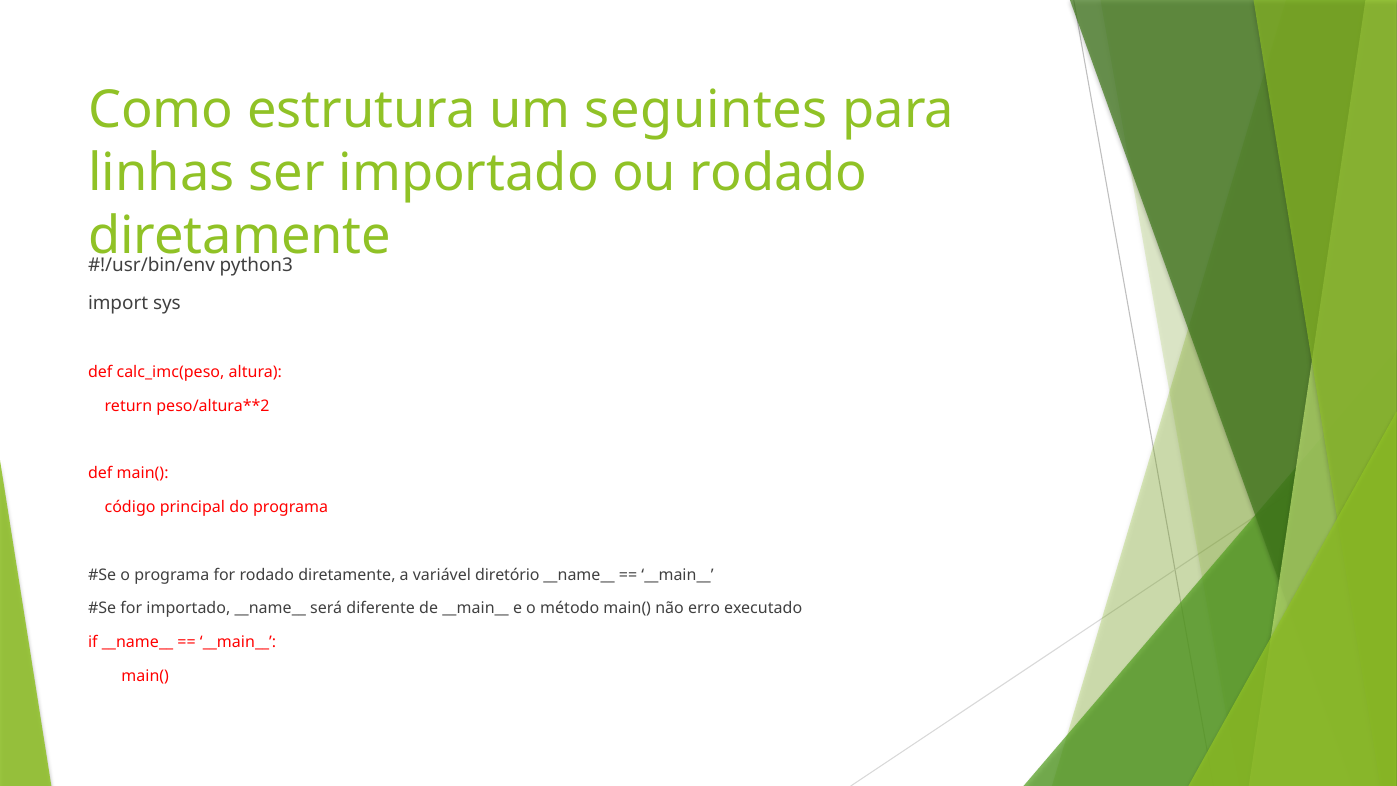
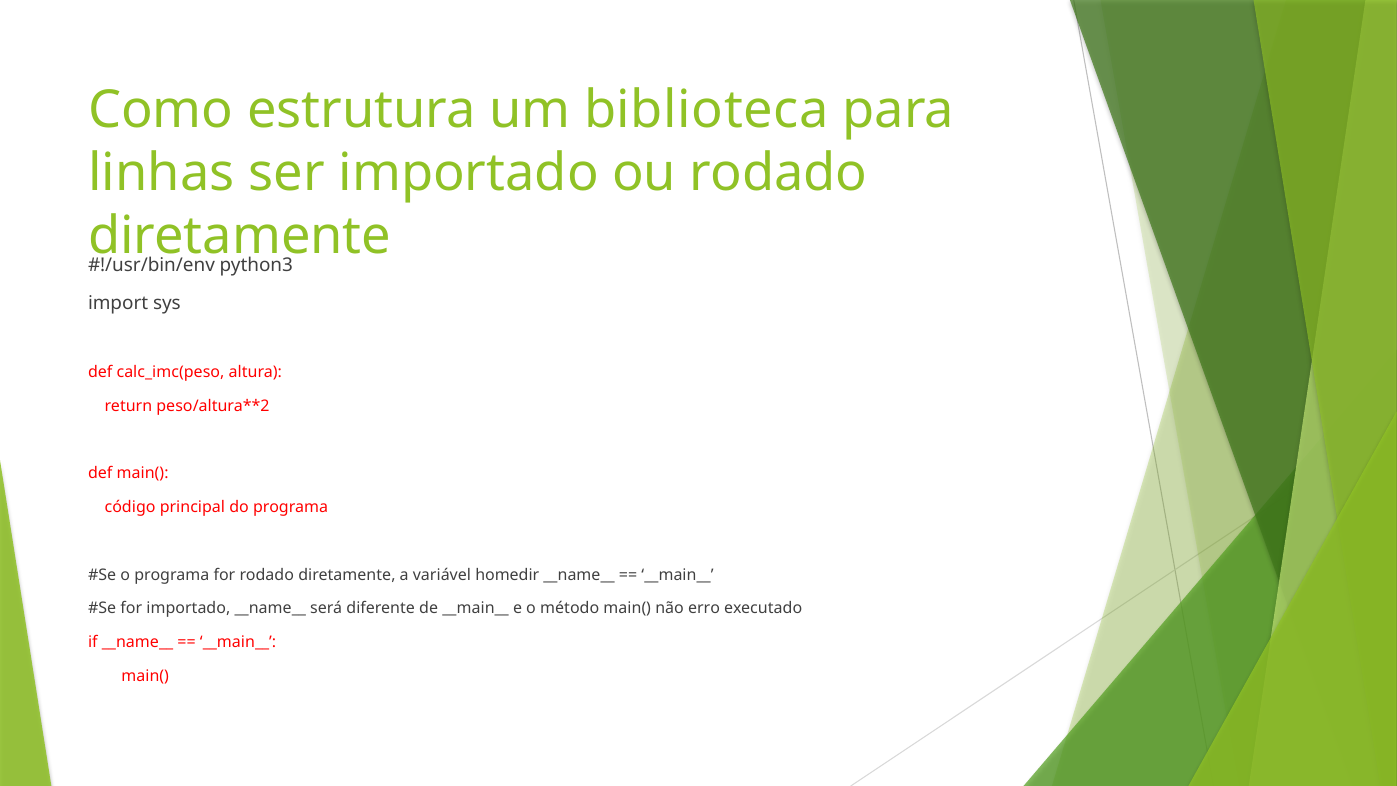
seguintes: seguintes -> biblioteca
diretório: diretório -> homedir
